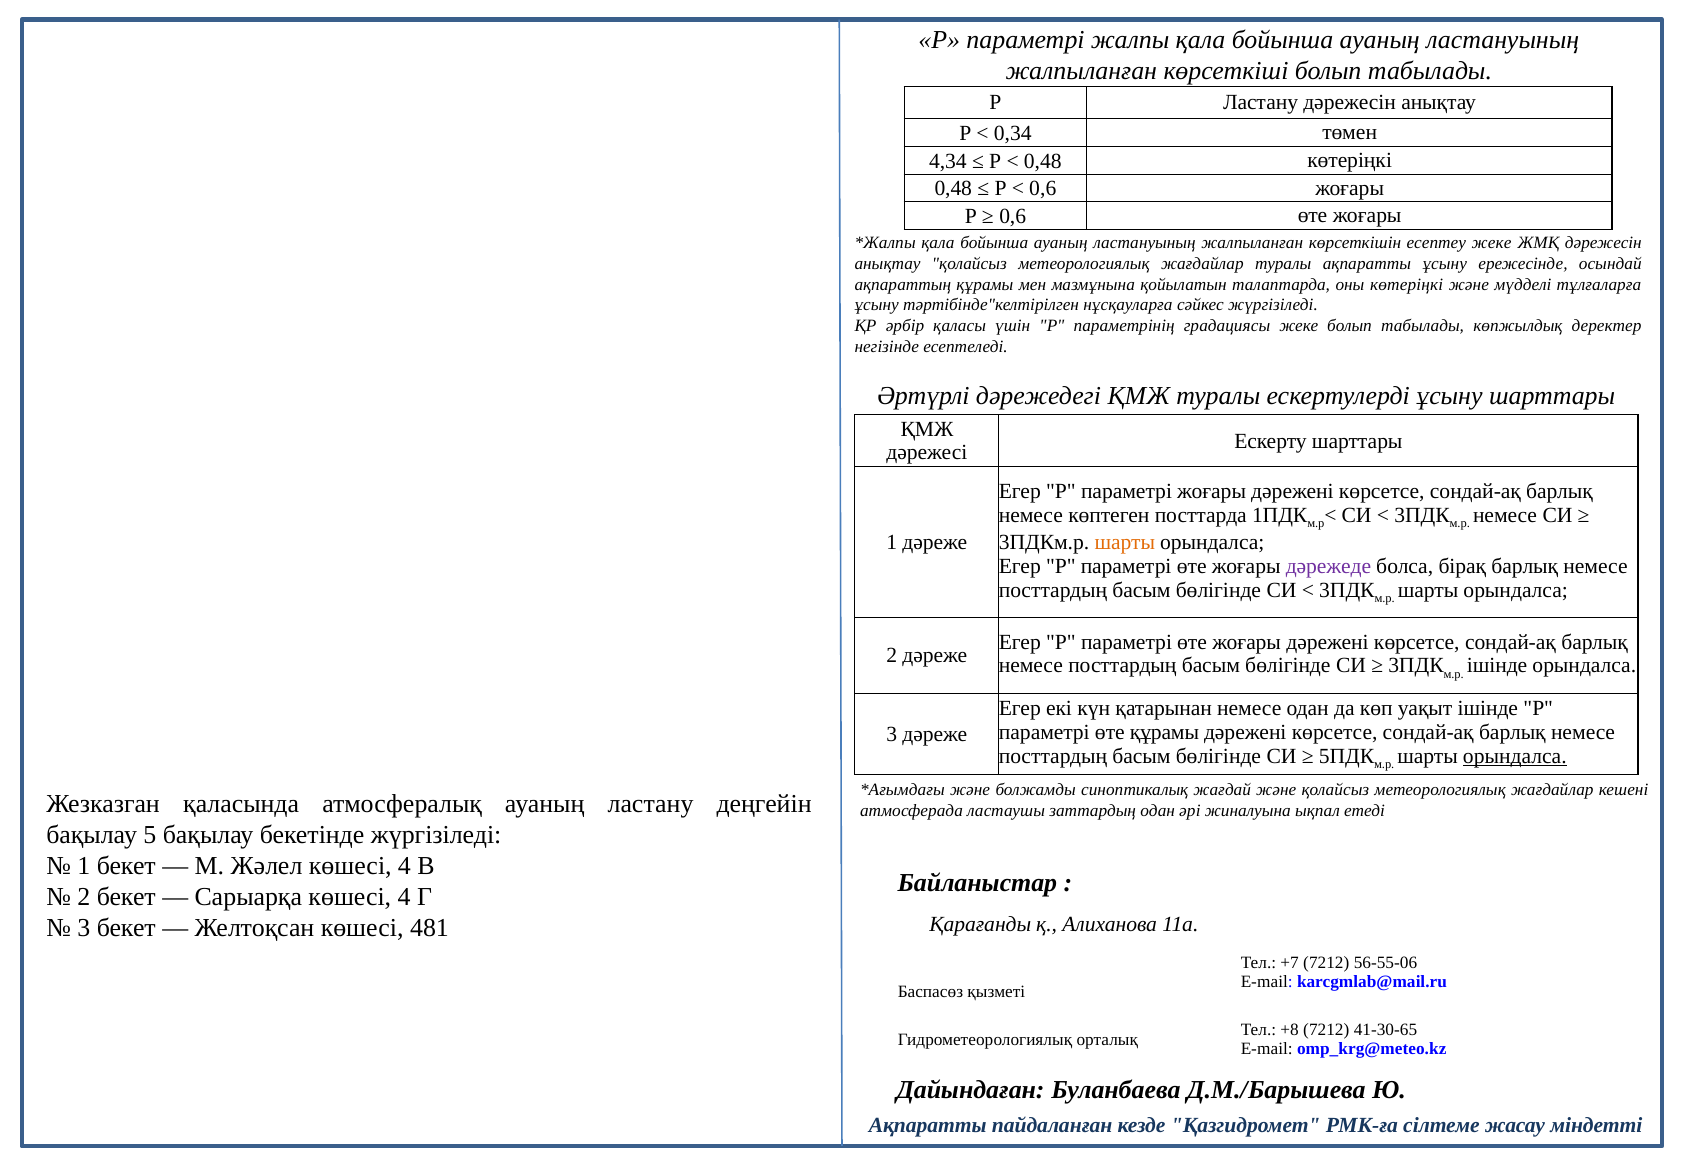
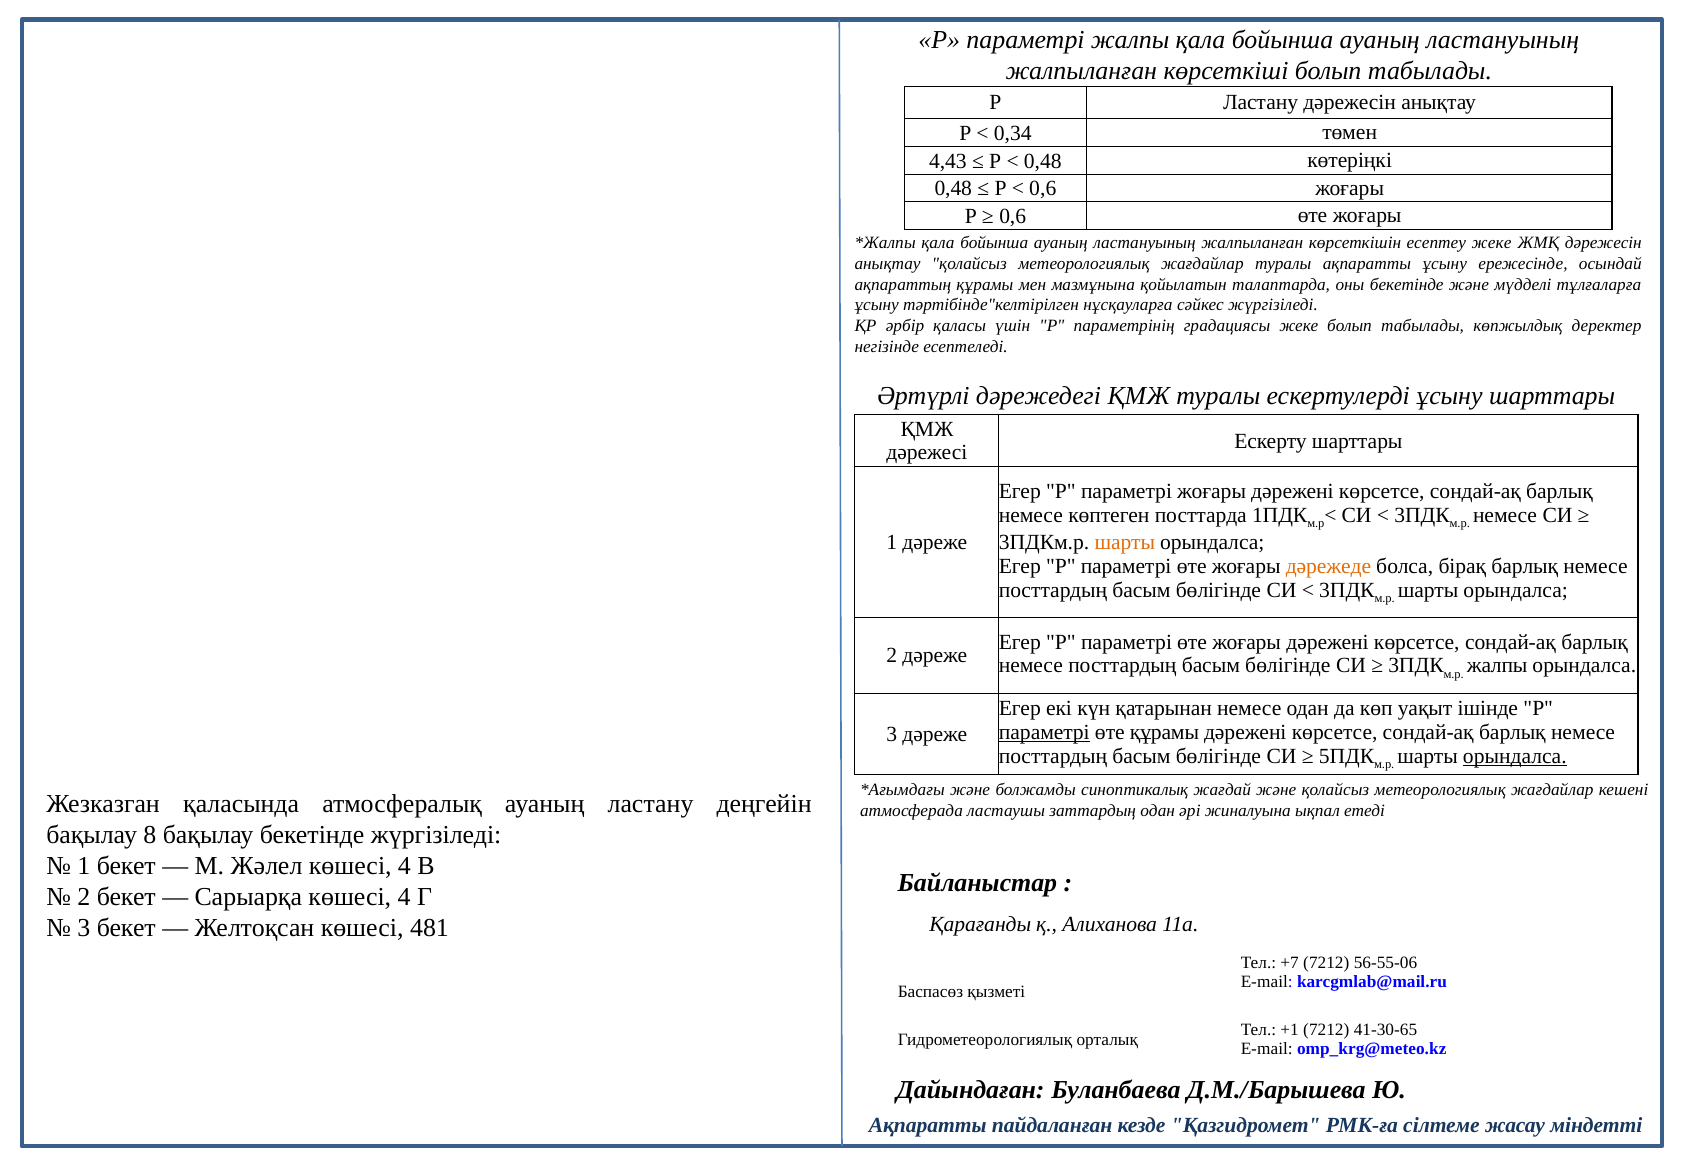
4,34: 4,34 -> 4,43
оны көтеріңкі: көтеріңкі -> бекетінде
дәрежеде colour: purple -> orange
ішінде at (1497, 666): ішінде -> жалпы
параметрі at (1044, 732) underline: none -> present
5: 5 -> 8
+8: +8 -> +1
